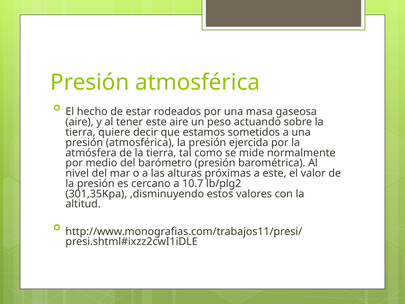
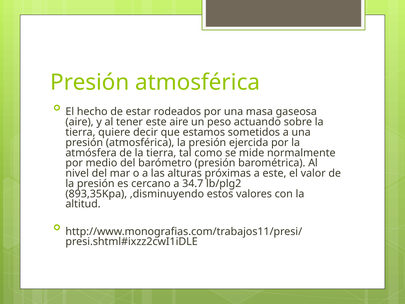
10.7: 10.7 -> 34.7
301,35Kpa: 301,35Kpa -> 893,35Kpa
